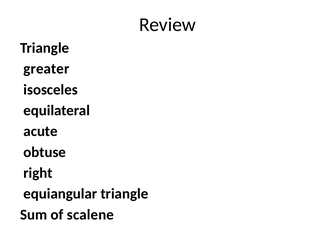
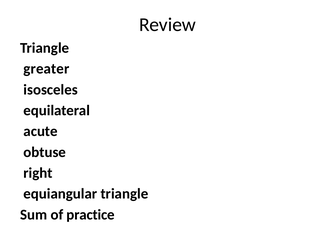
scalene: scalene -> practice
